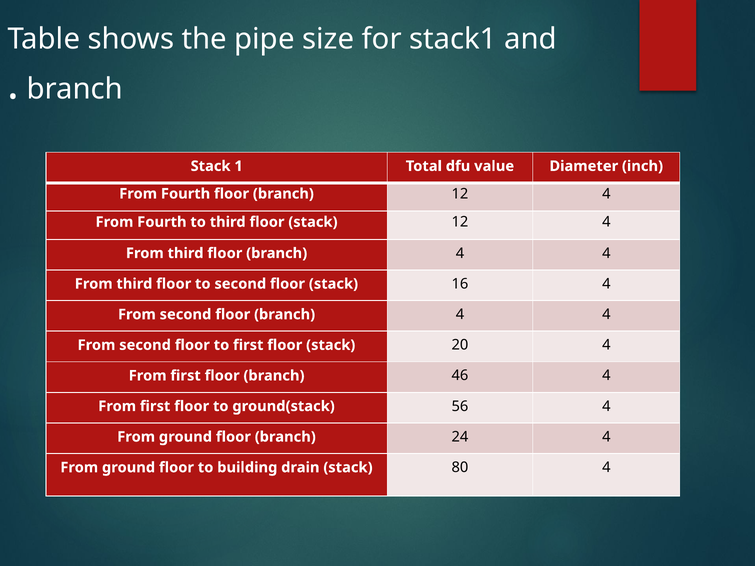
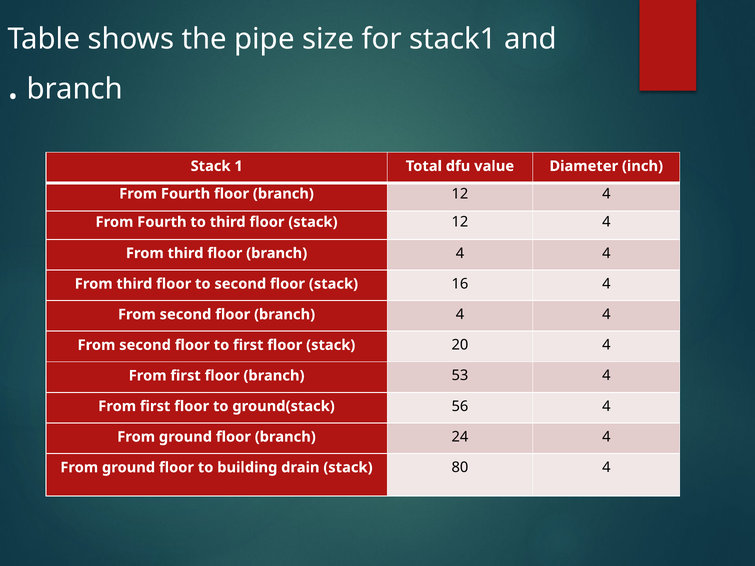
46: 46 -> 53
